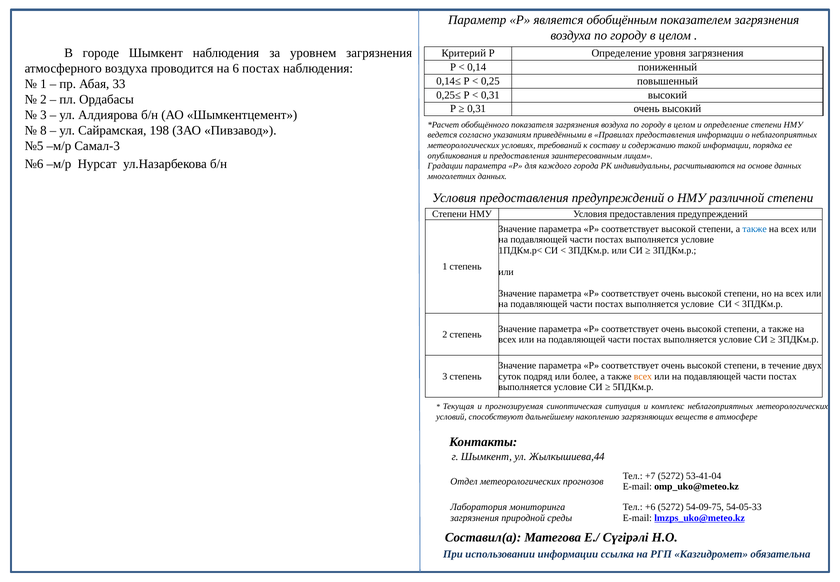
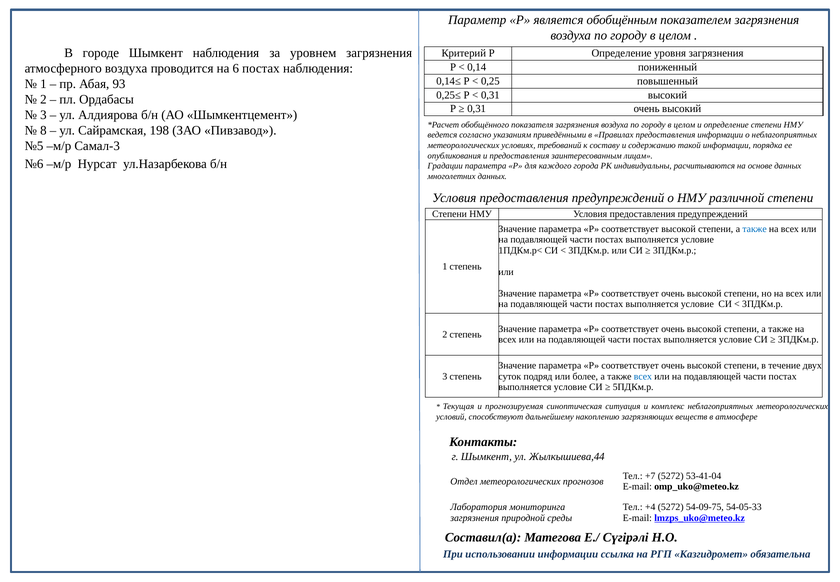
33: 33 -> 93
всех at (643, 376) colour: orange -> blue
+6: +6 -> +4
